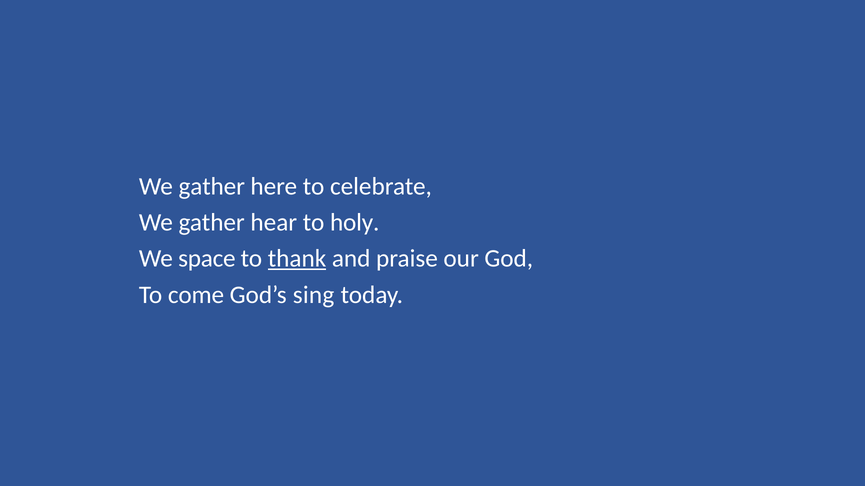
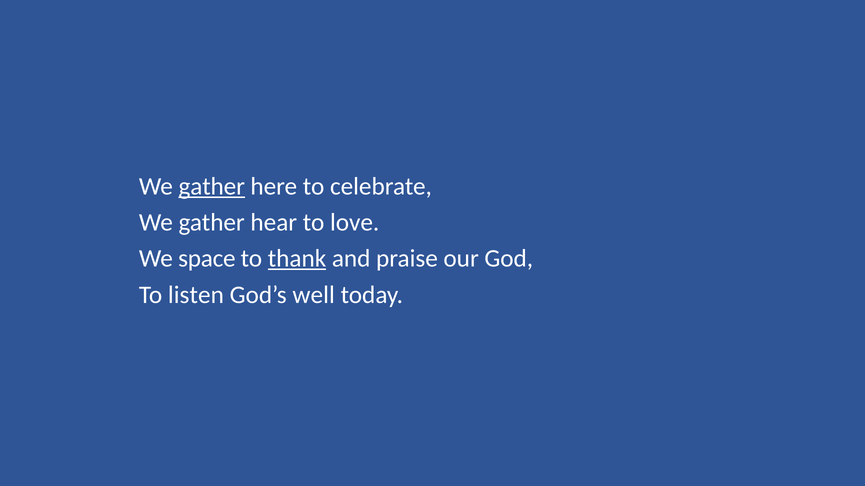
gather at (212, 186) underline: none -> present
holy: holy -> love
come: come -> listen
sing: sing -> well
